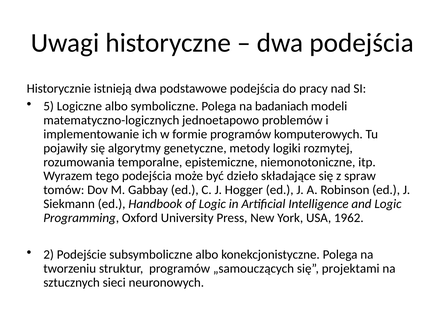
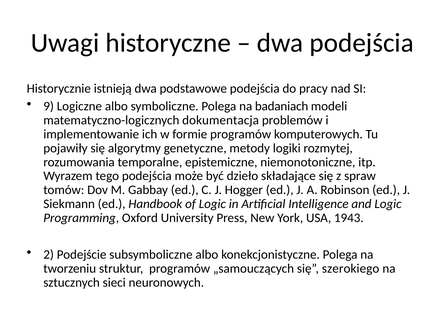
5: 5 -> 9
jednoetapowo: jednoetapowo -> dokumentacja
1962: 1962 -> 1943
projektami: projektami -> szerokiego
